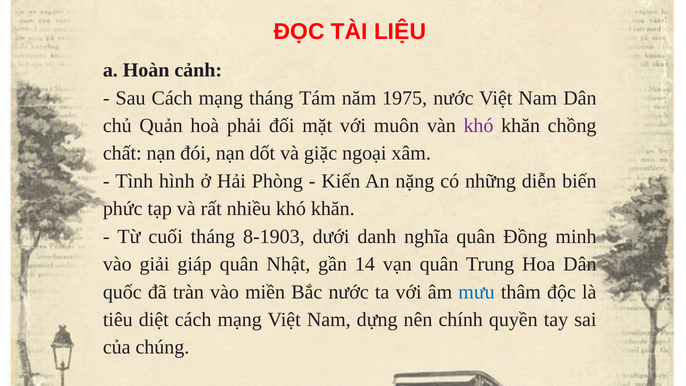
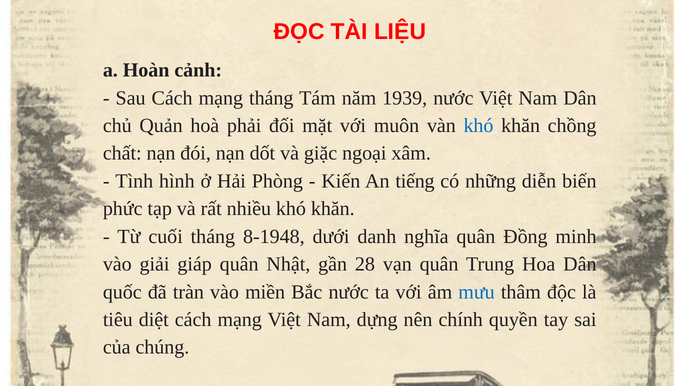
1975: 1975 -> 1939
khó at (478, 125) colour: purple -> blue
nặng: nặng -> tiếng
8-1903: 8-1903 -> 8-1948
14: 14 -> 28
